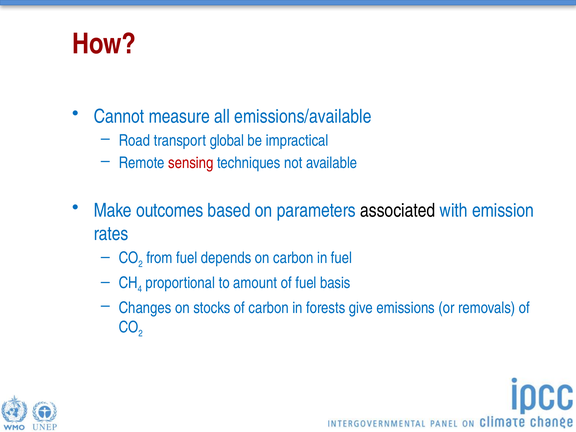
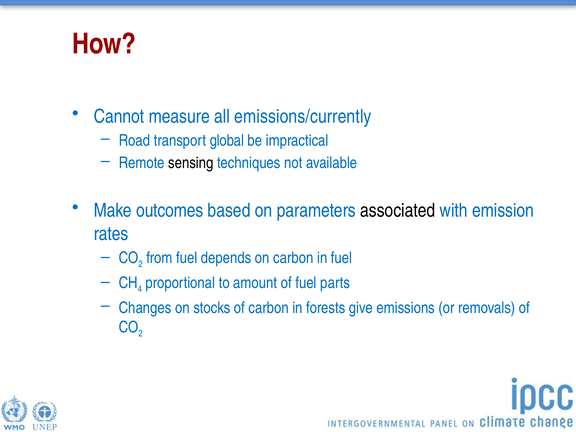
emissions/available: emissions/available -> emissions/currently
sensing colour: red -> black
basis: basis -> parts
